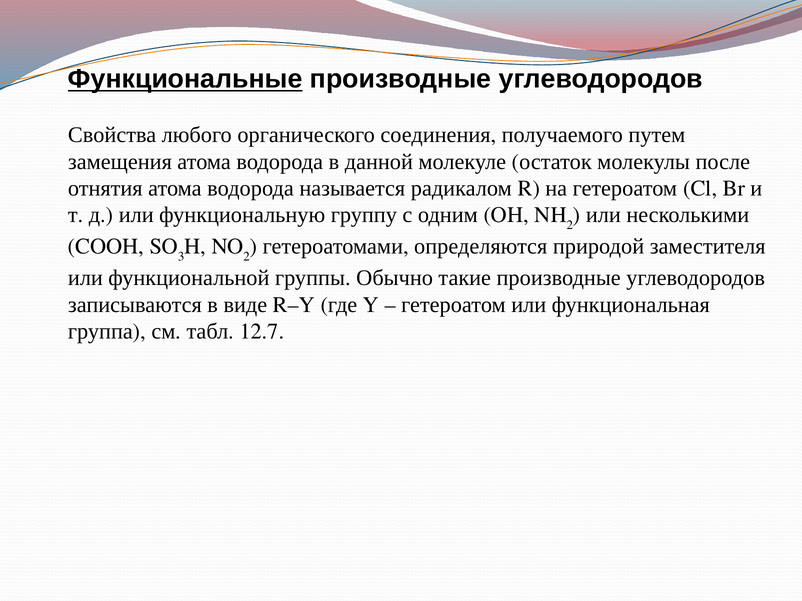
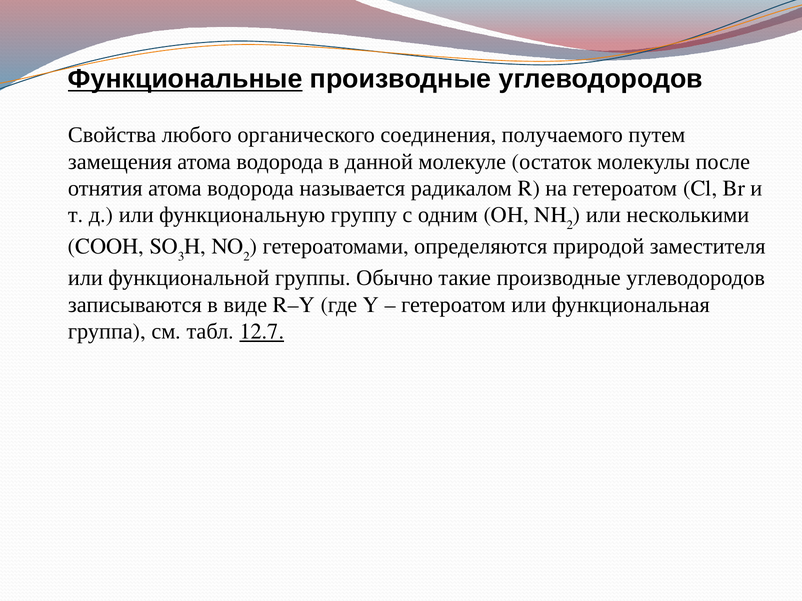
12.7 underline: none -> present
